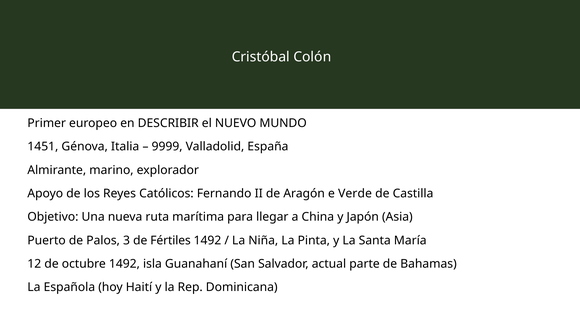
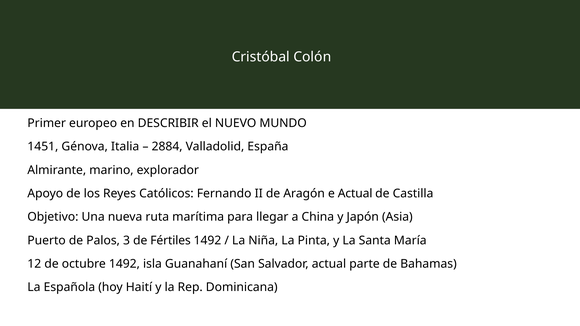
9999: 9999 -> 2884
e Verde: Verde -> Actual
